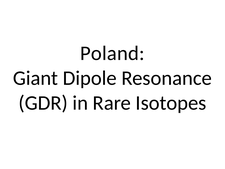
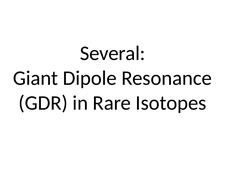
Poland: Poland -> Several
